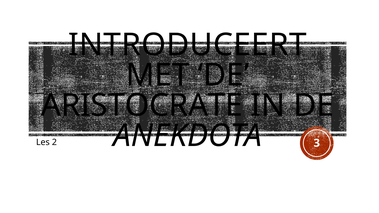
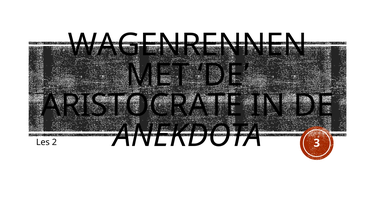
INTRODUCEERT: INTRODUCEERT -> WAGENRENNEN
